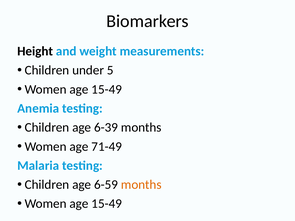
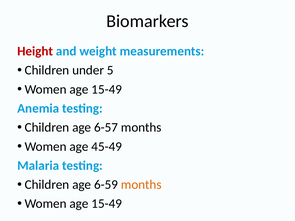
Height colour: black -> red
6-39: 6-39 -> 6-57
71-49: 71-49 -> 45-49
